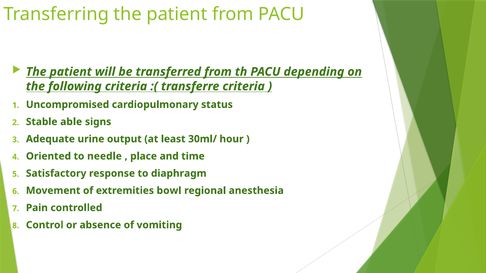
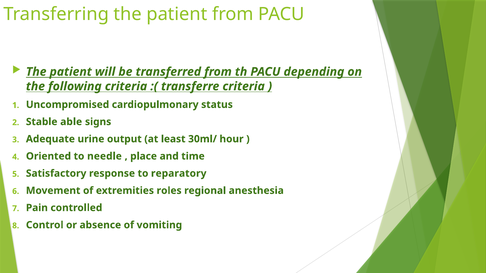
diaphragm: diaphragm -> reparatory
bowl: bowl -> roles
